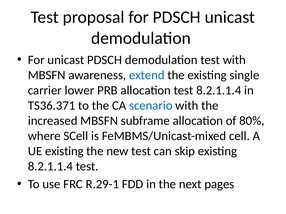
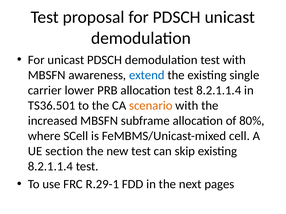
TS36.371: TS36.371 -> TS36.501
scenario colour: blue -> orange
UE existing: existing -> section
